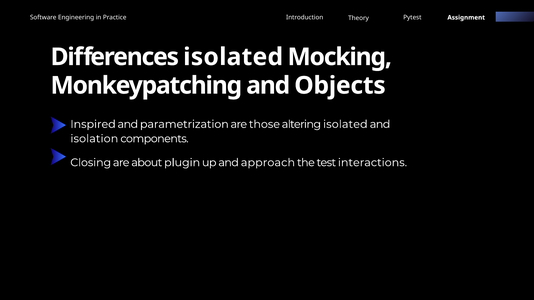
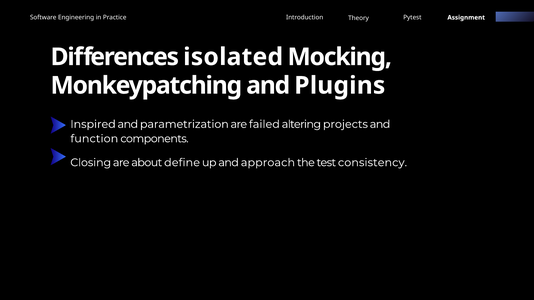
Objects: Objects -> Plugins
those: those -> failed
altering isolated: isolated -> projects
isolation: isolation -> function
plugin: plugin -> define
interactions: interactions -> consistency
